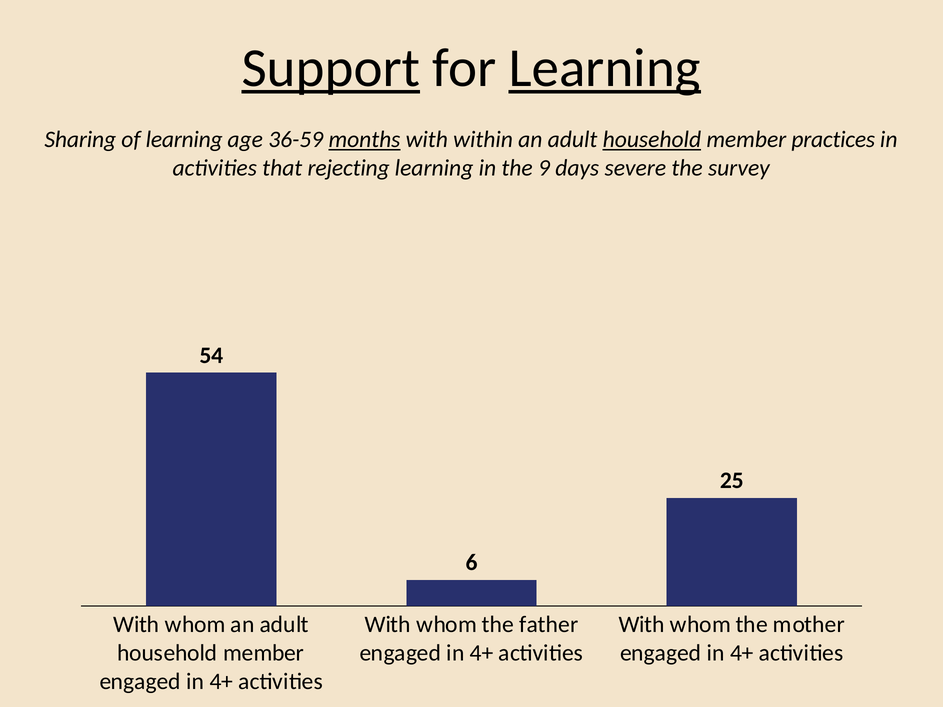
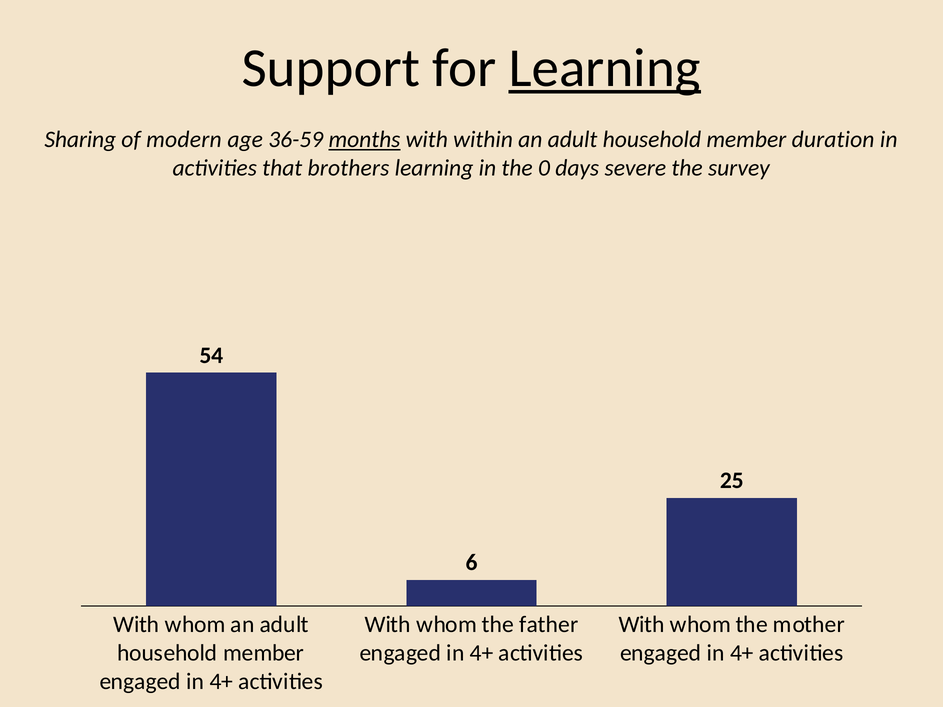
Support underline: present -> none
of learning: learning -> modern
household at (652, 140) underline: present -> none
practices: practices -> duration
rejecting: rejecting -> brothers
9: 9 -> 0
